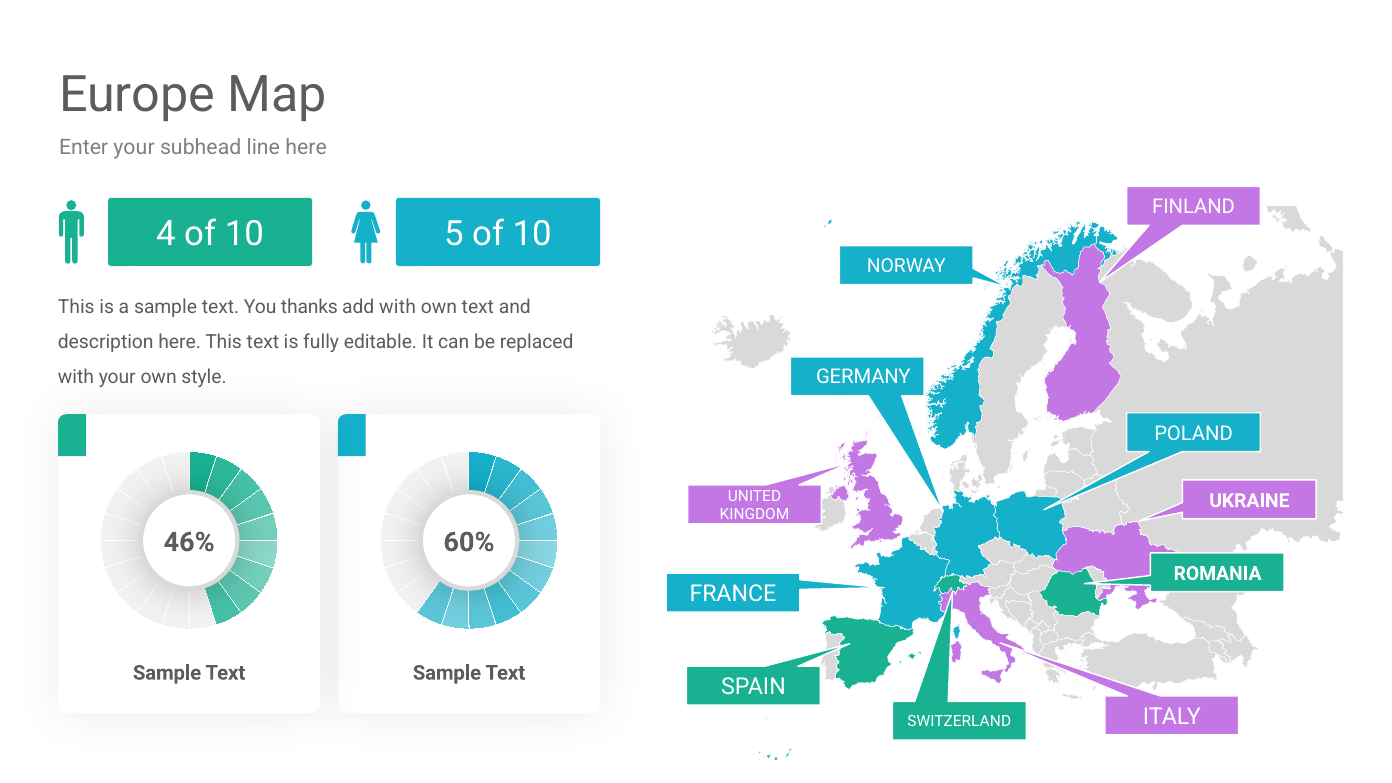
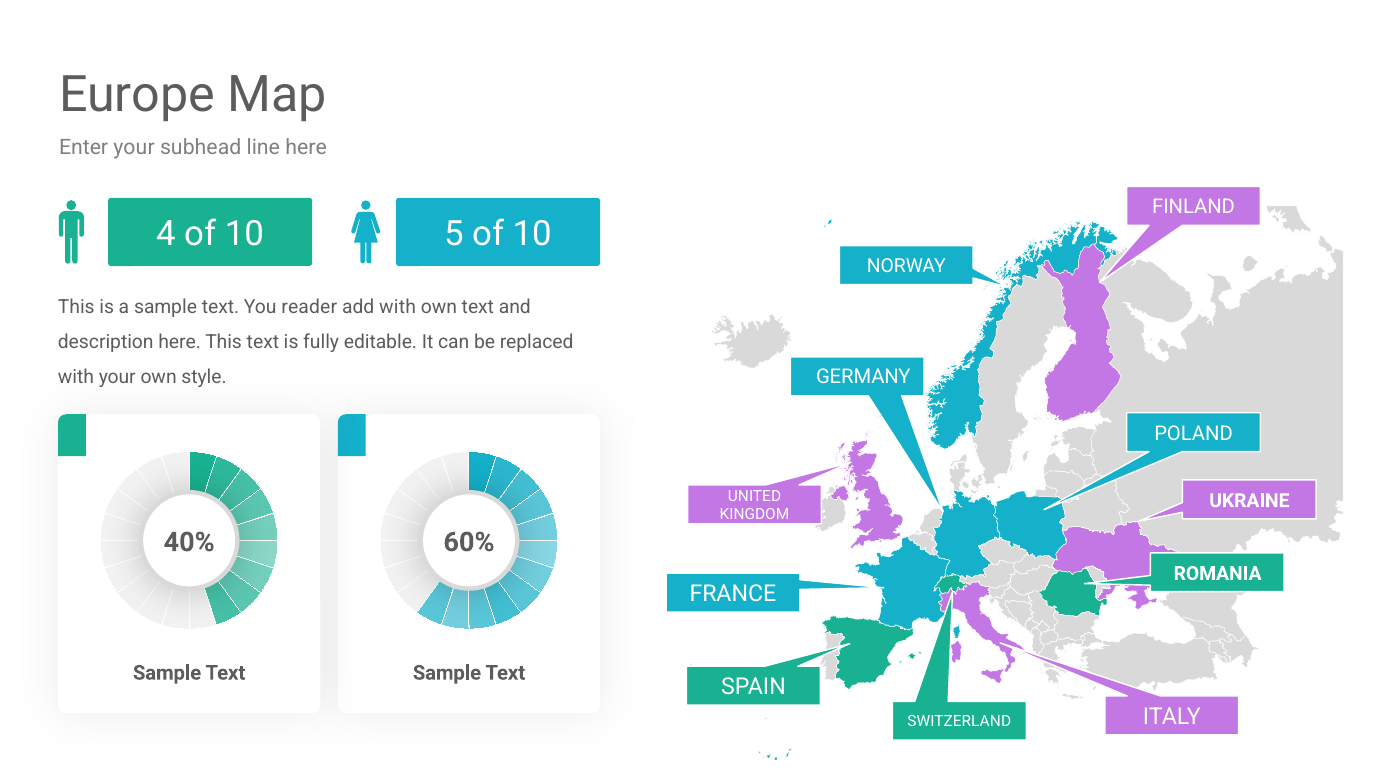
thanks: thanks -> reader
46%: 46% -> 40%
